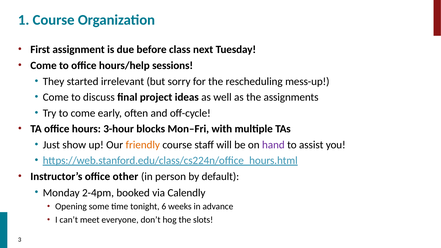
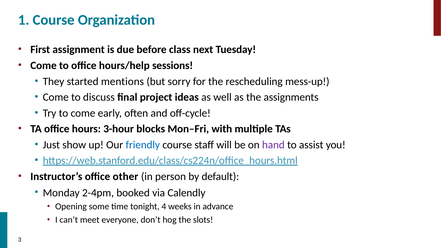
irrelevant: irrelevant -> mentions
friendly colour: orange -> blue
6: 6 -> 4
